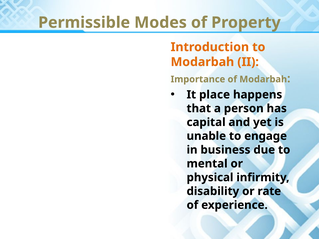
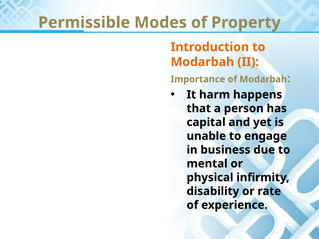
place: place -> harm
